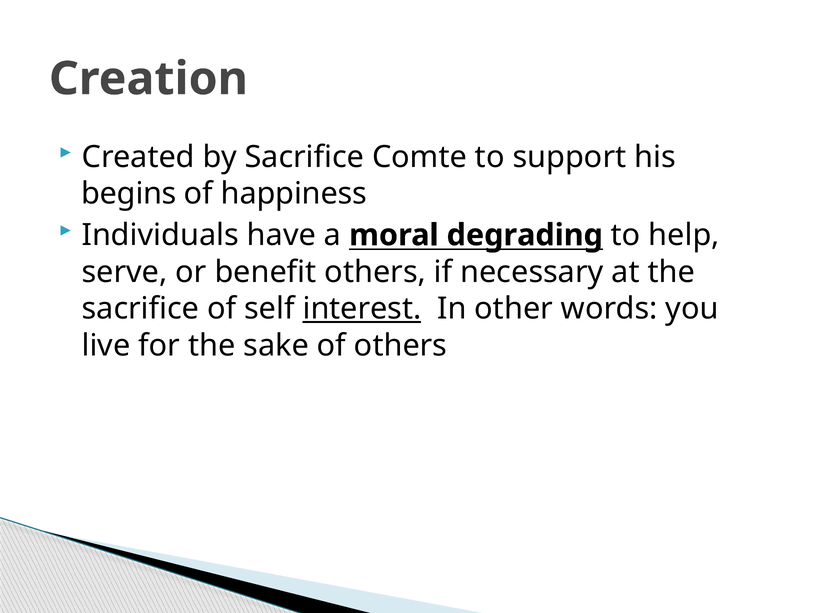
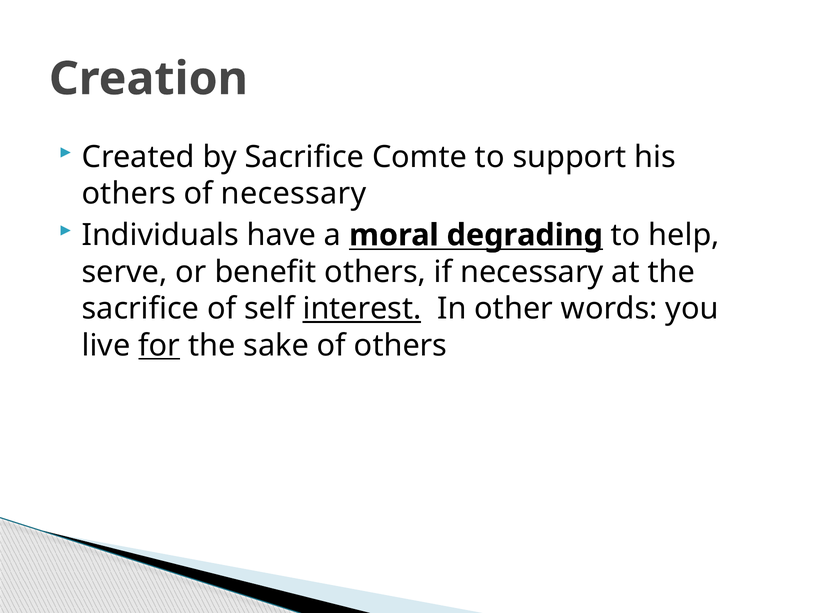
begins at (129, 194): begins -> others
of happiness: happiness -> necessary
for underline: none -> present
